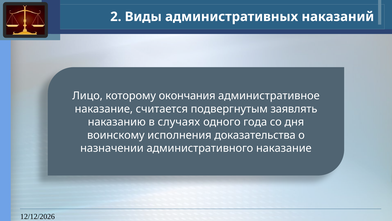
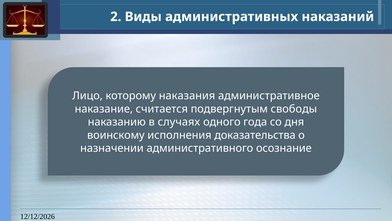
окончания: окончания -> наказания
заявлять: заявлять -> свободы
административного наказание: наказание -> осознание
